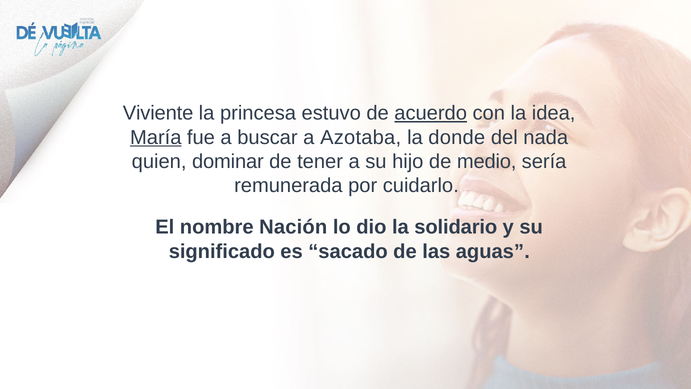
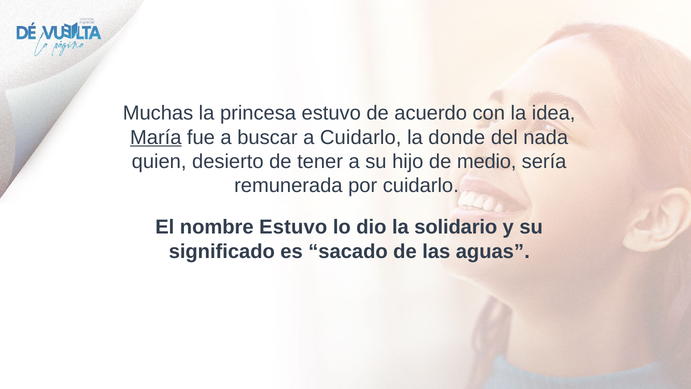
Viviente: Viviente -> Muchas
acuerdo underline: present -> none
a Azotaba: Azotaba -> Cuidarlo
dominar: dominar -> desierto
nombre Nación: Nación -> Estuvo
